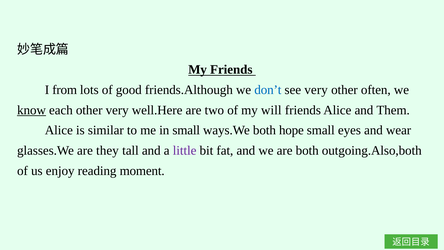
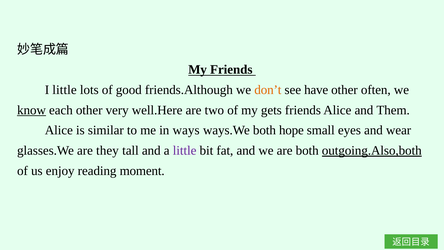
I from: from -> little
don’t colour: blue -> orange
see very: very -> have
will: will -> gets
in small: small -> ways
outgoing.Also,both underline: none -> present
